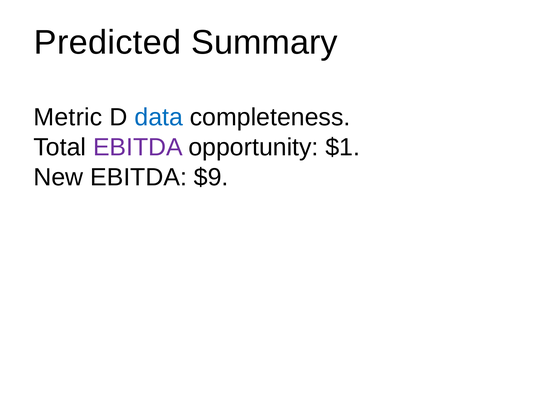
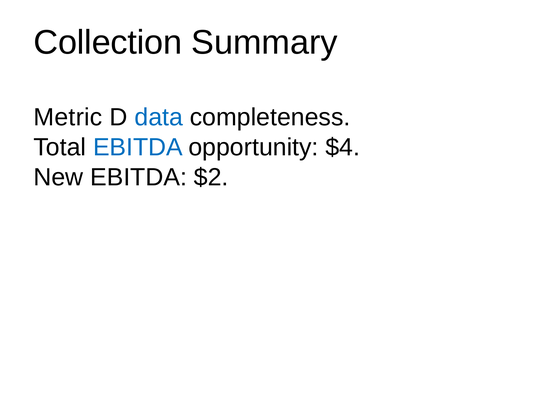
Predicted: Predicted -> Collection
EBITDA at (138, 147) colour: purple -> blue
$1: $1 -> $4
$9: $9 -> $2
